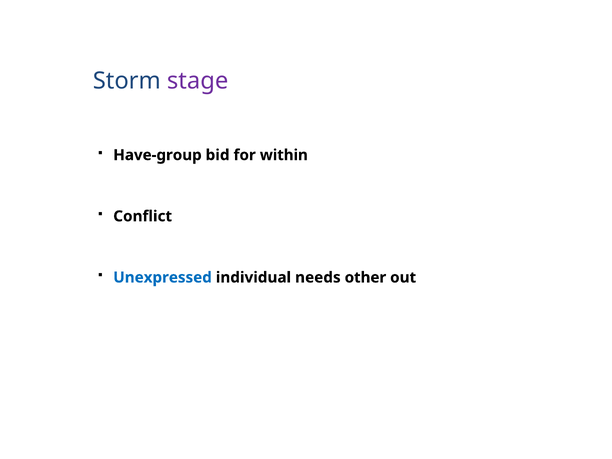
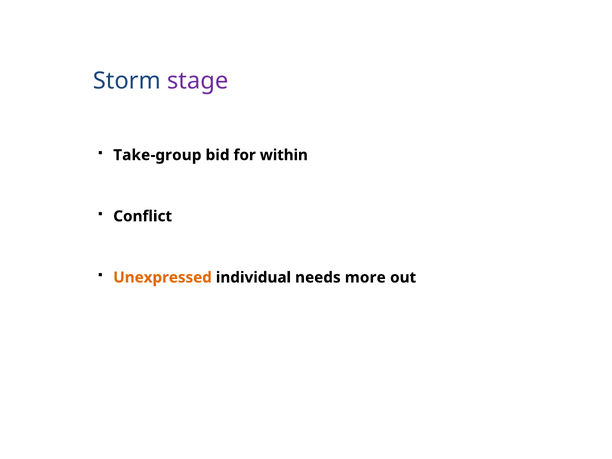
Have-group: Have-group -> Take-group
Unexpressed colour: blue -> orange
other: other -> more
